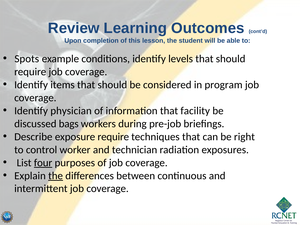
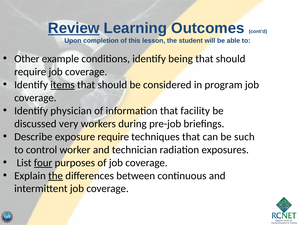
Review underline: none -> present
Spots: Spots -> Other
levels: levels -> being
items underline: none -> present
bags: bags -> very
right: right -> such
